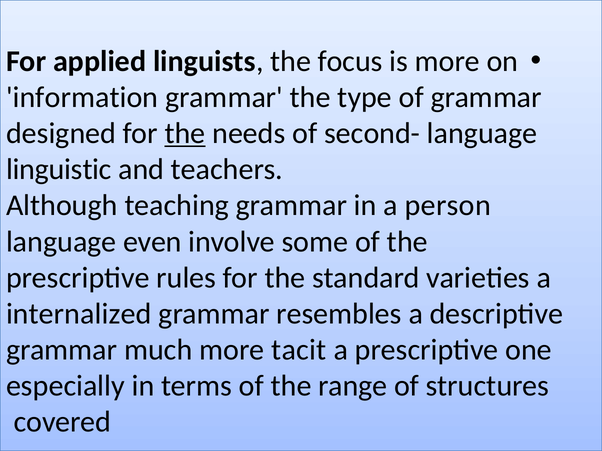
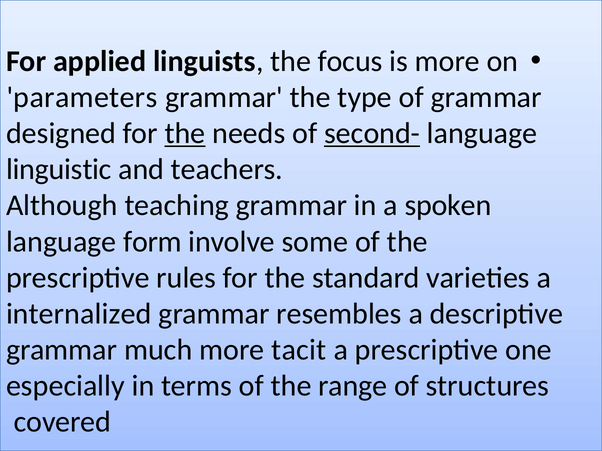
information: information -> parameters
second- underline: none -> present
person: person -> spoken
even: even -> form
